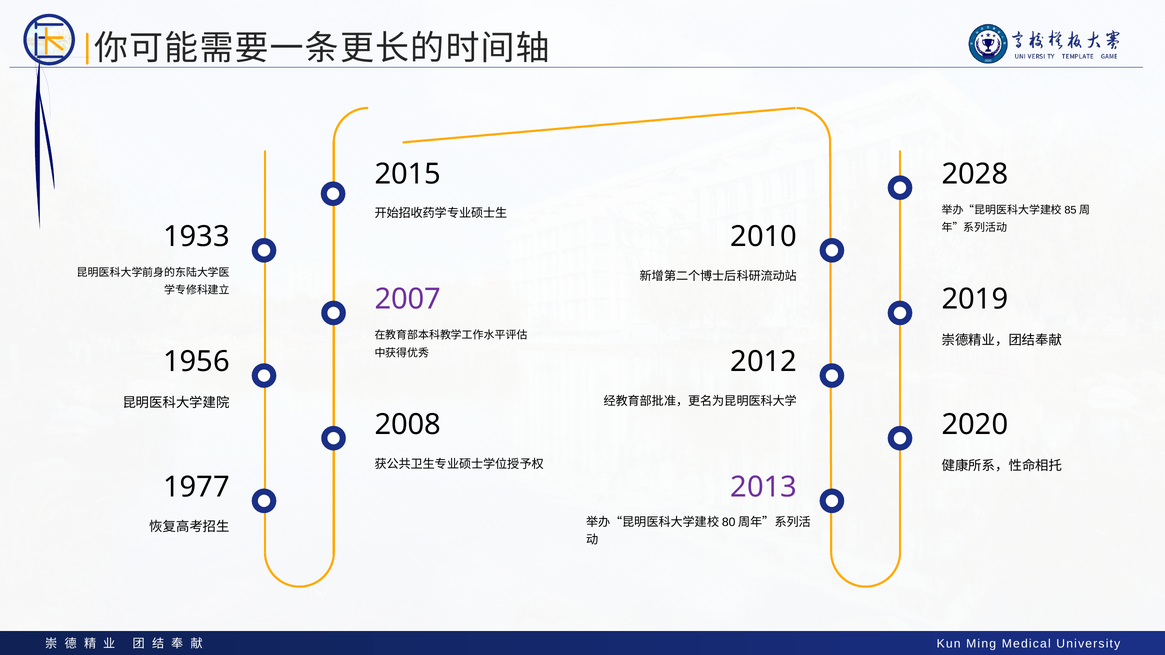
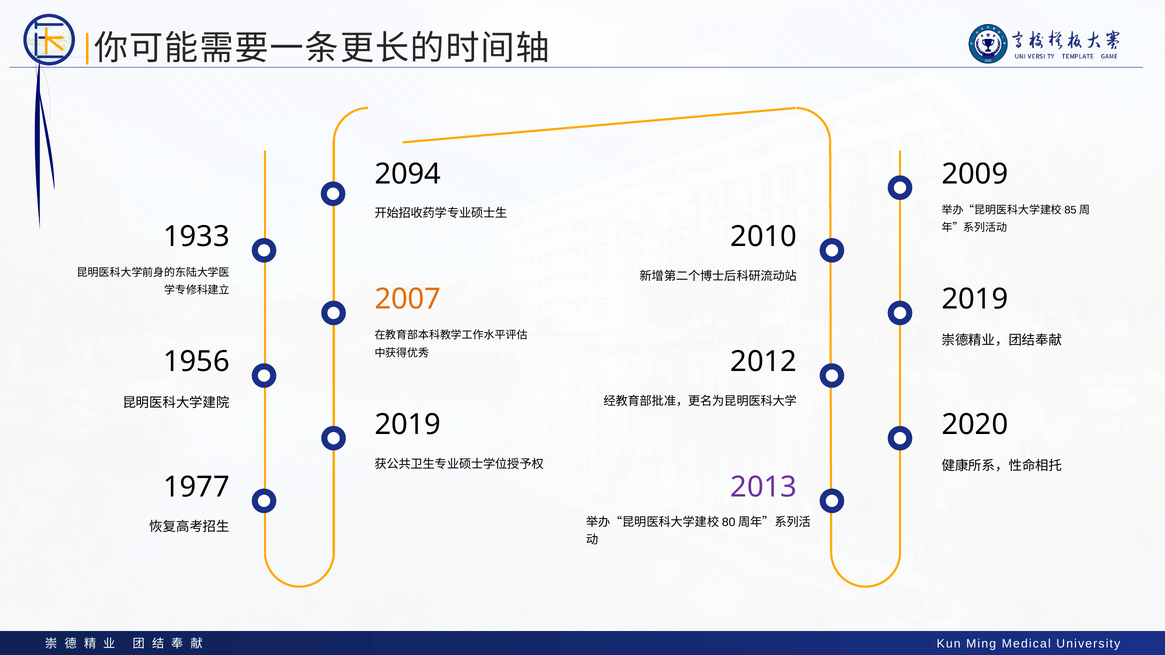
2015: 2015 -> 2094
2028: 2028 -> 2009
2007 colour: purple -> orange
2008 at (408, 425): 2008 -> 2019
